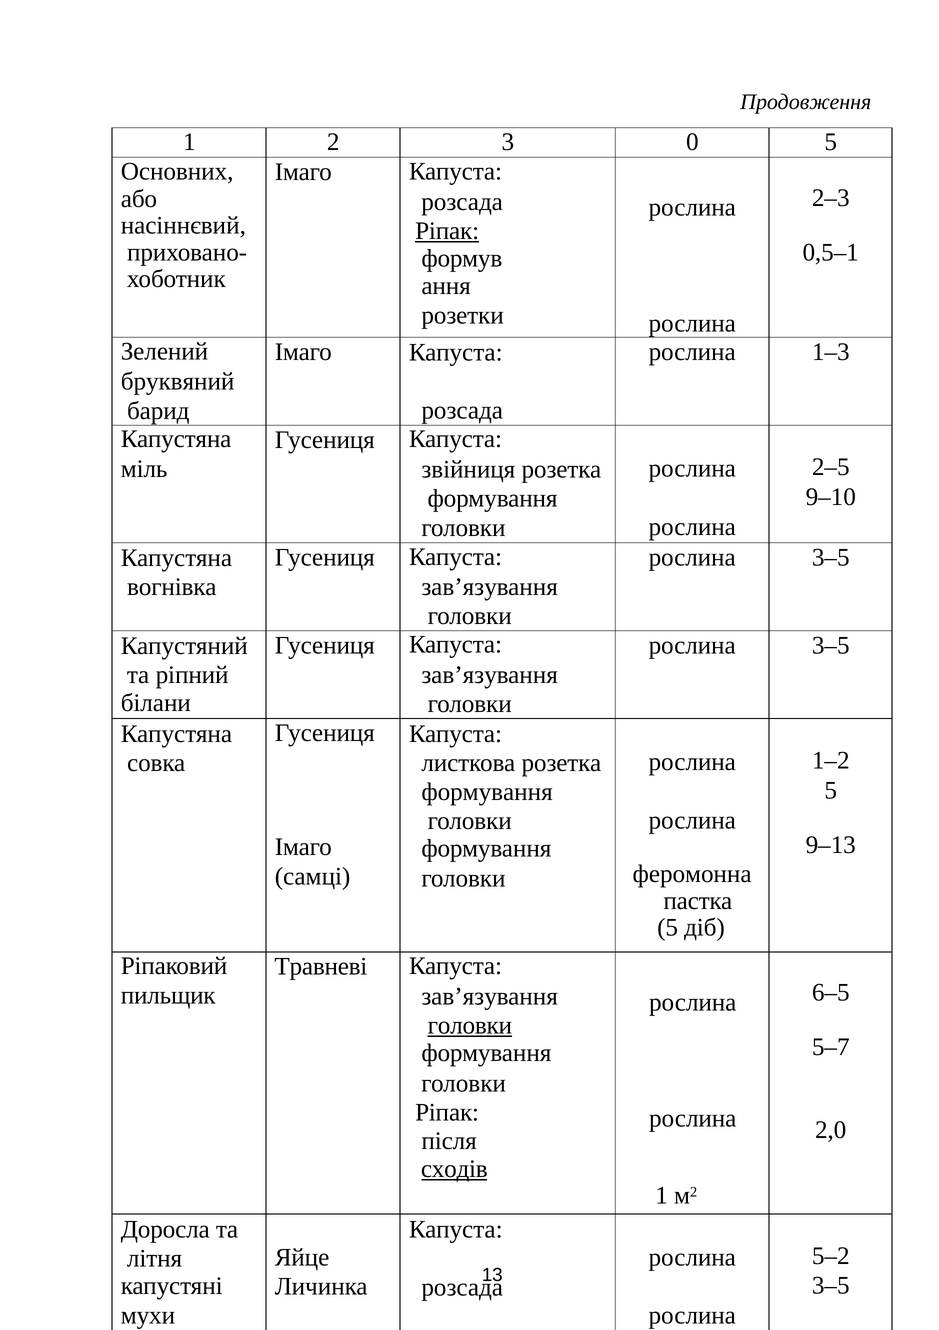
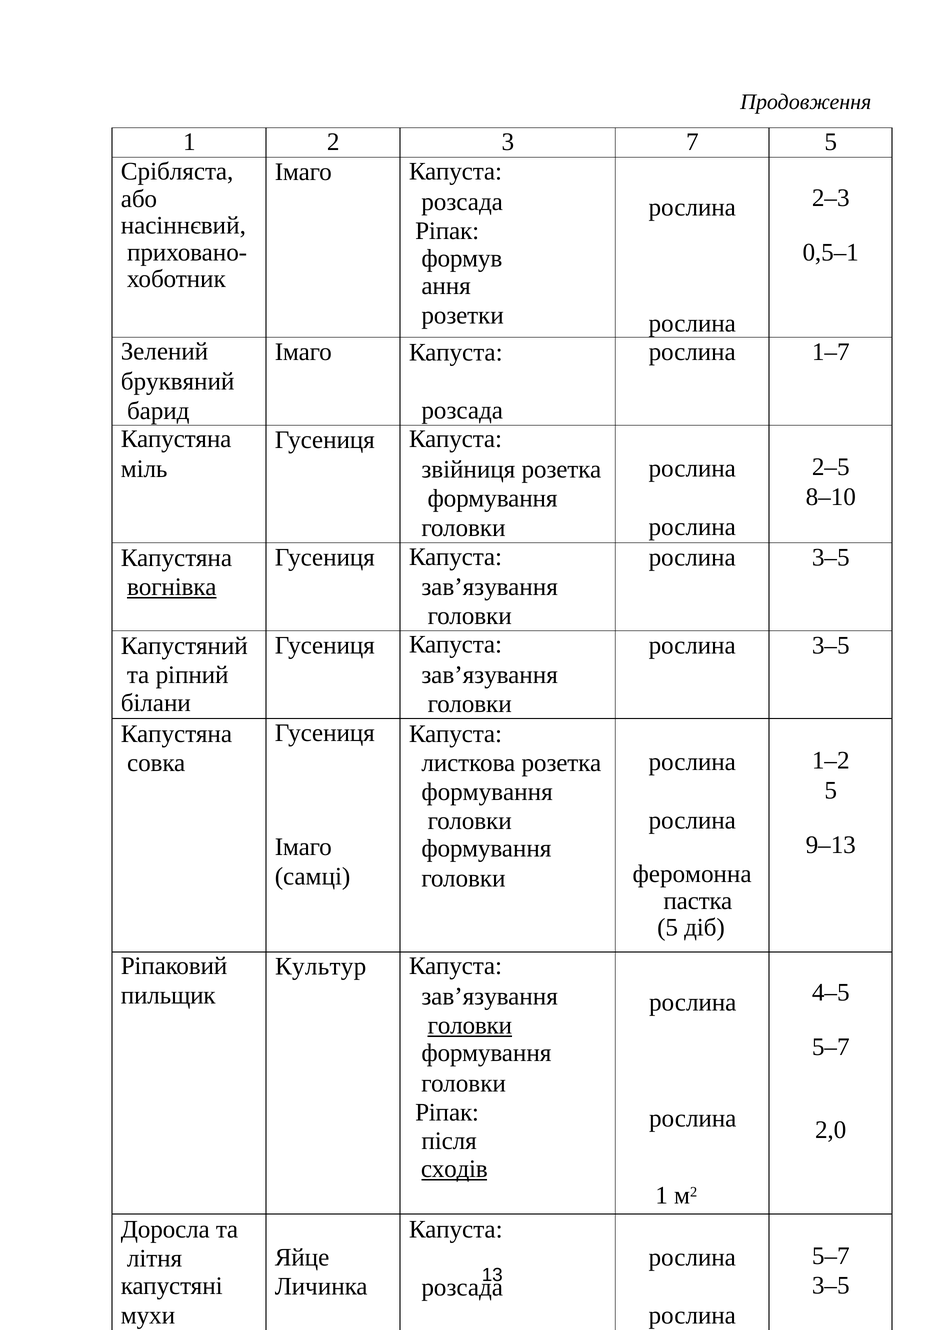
0: 0 -> 7
Основних: Основних -> Срібляста
Ріпак at (447, 231) underline: present -> none
1–3: 1–3 -> 1–7
9–10: 9–10 -> 8–10
вогнівка underline: none -> present
Травневі: Травневі -> Культур
6–5: 6–5 -> 4–5
5–2 at (831, 1256): 5–2 -> 5–7
